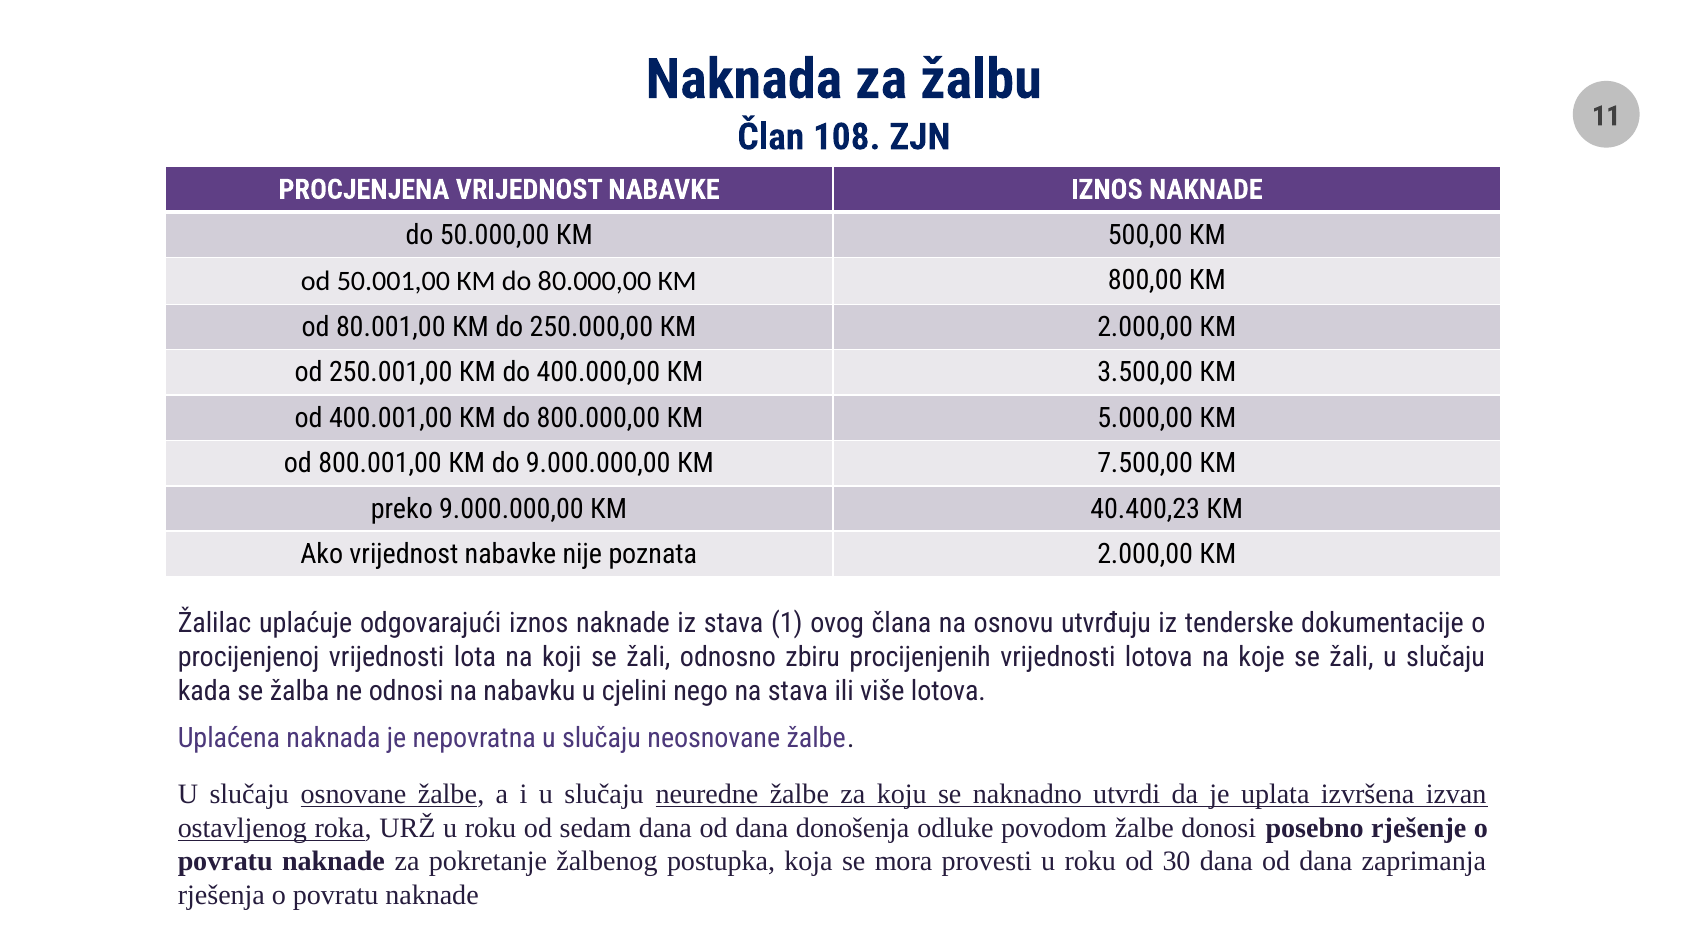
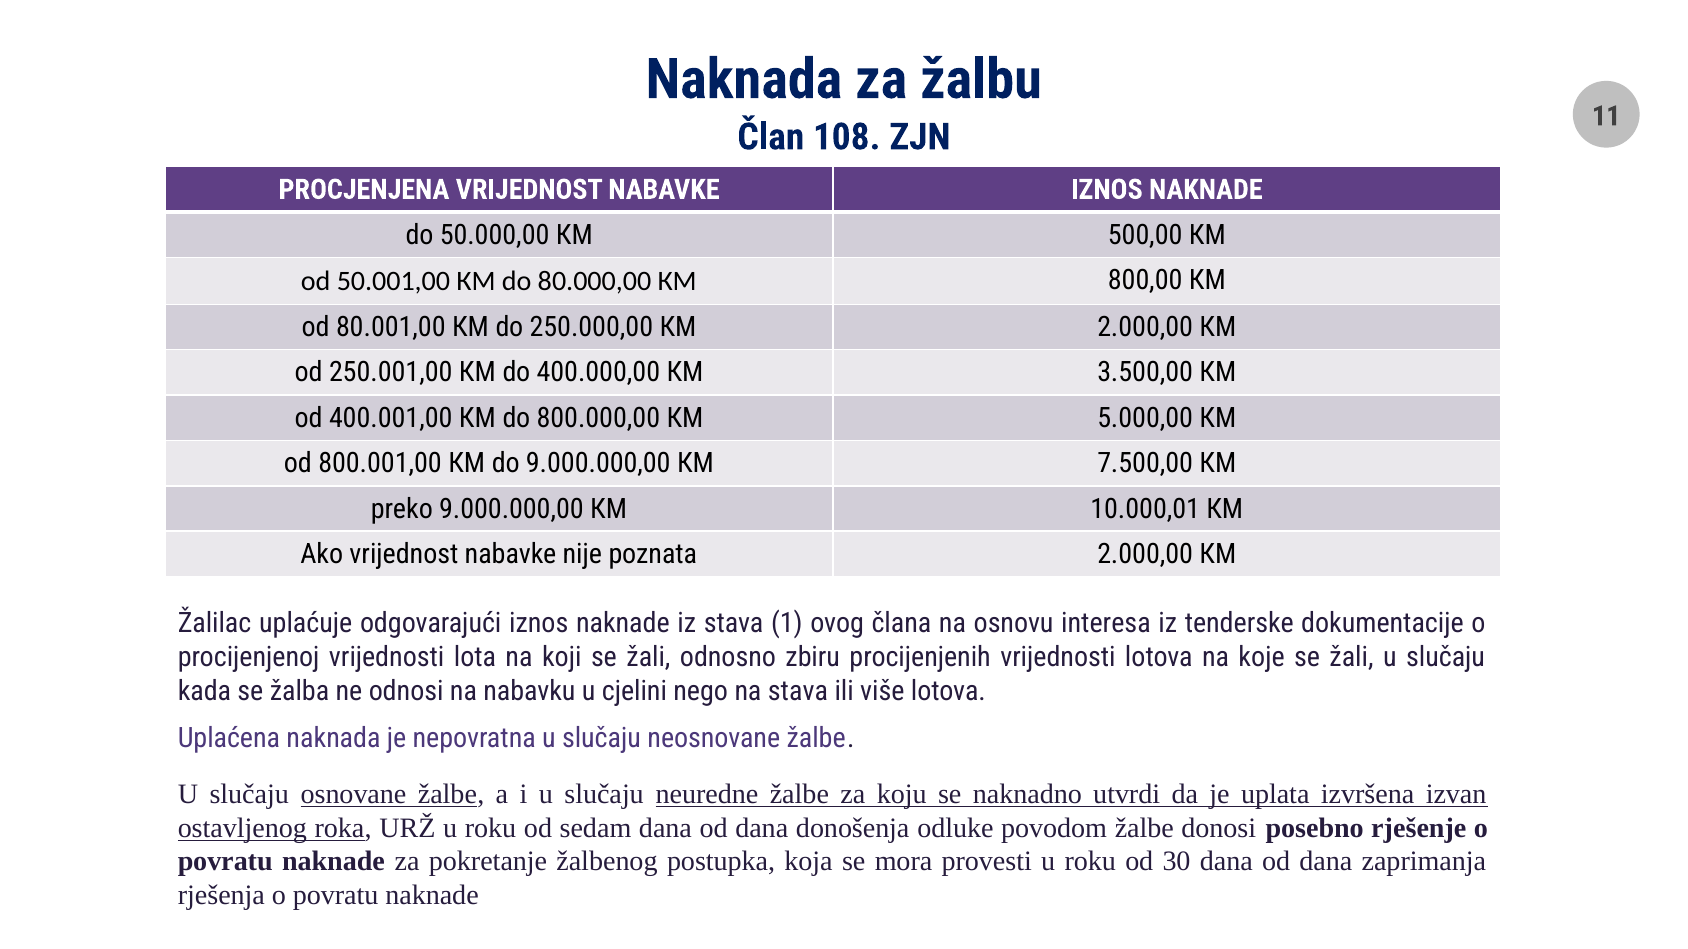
40.400,23: 40.400,23 -> 10.000,01
utvrđuju: utvrđuju -> interesa
